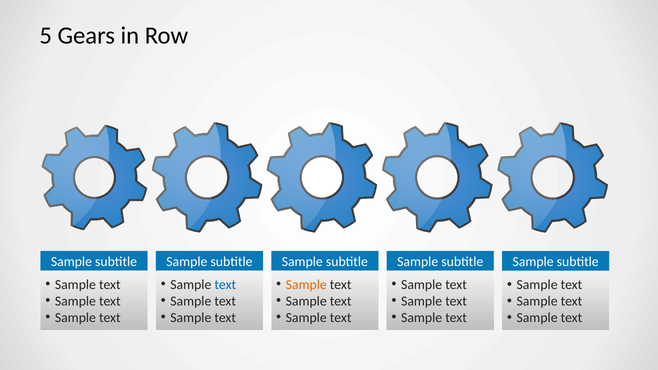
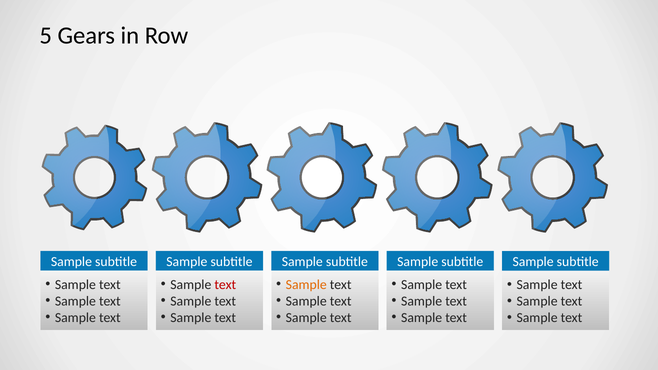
text at (225, 285) colour: blue -> red
